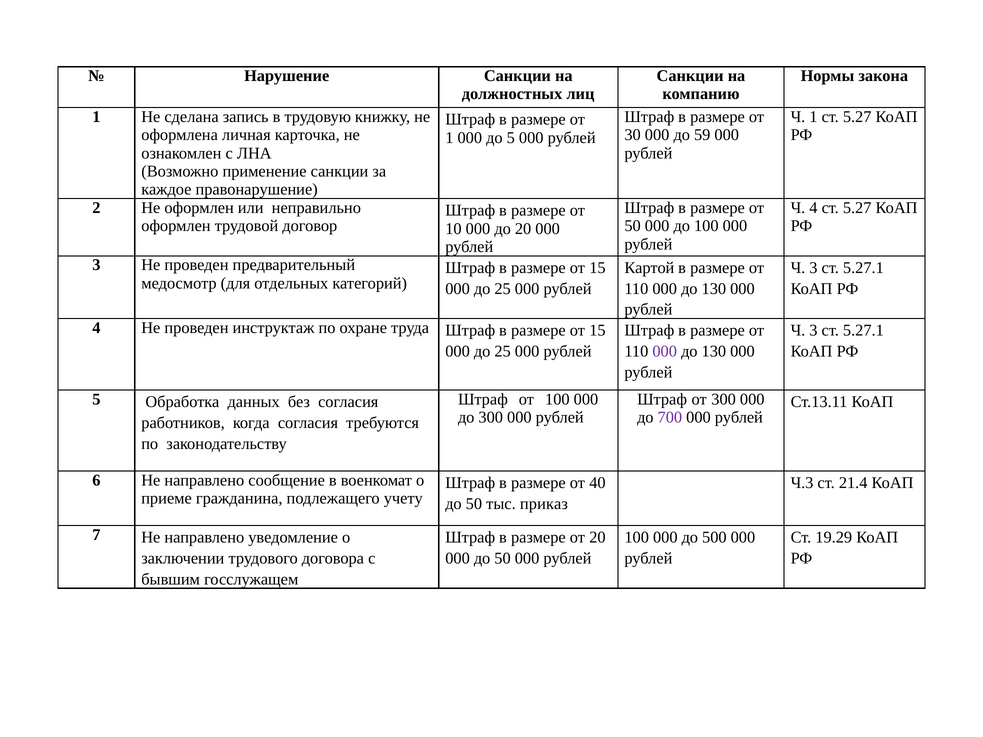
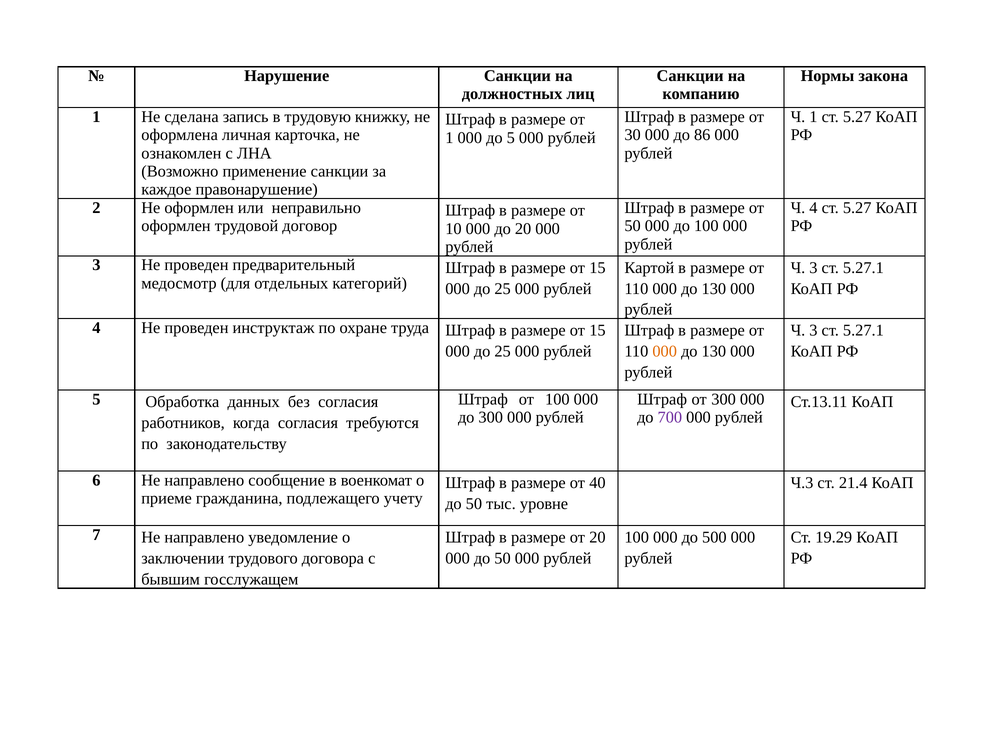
59: 59 -> 86
000 at (665, 351) colour: purple -> orange
приказ: приказ -> уровне
